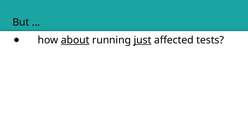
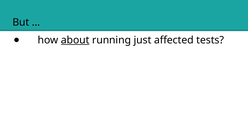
just underline: present -> none
